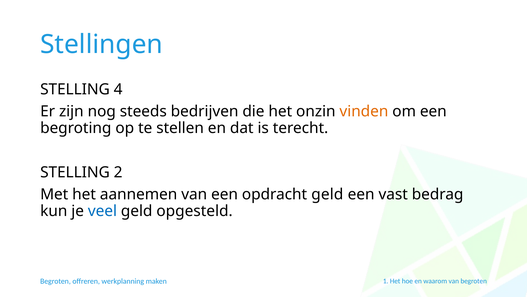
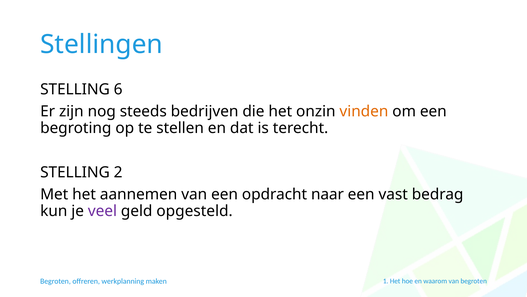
4: 4 -> 6
opdracht geld: geld -> naar
veel colour: blue -> purple
